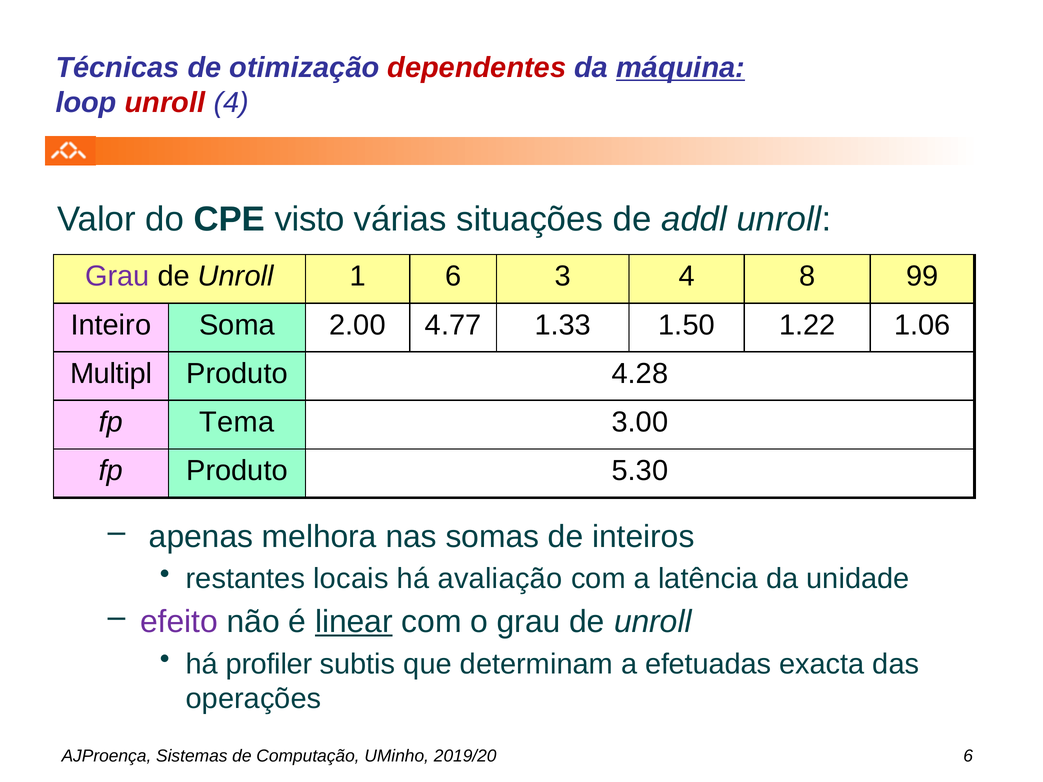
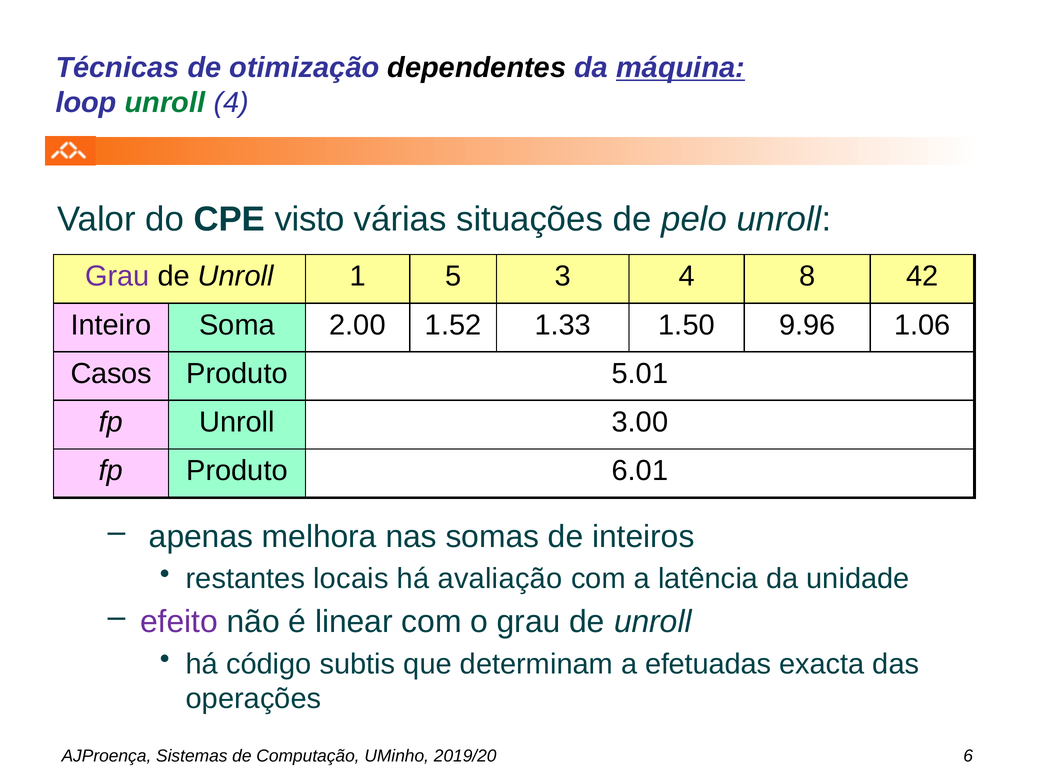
dependentes colour: red -> black
unroll at (165, 103) colour: red -> green
addl: addl -> pelo
1 6: 6 -> 5
99: 99 -> 42
4.77: 4.77 -> 1.52
1.22: 1.22 -> 9.96
Multipl: Multipl -> Casos
4.28: 4.28 -> 5.01
fp Tema: Tema -> Unroll
5.30: 5.30 -> 6.01
linear underline: present -> none
profiler: profiler -> código
